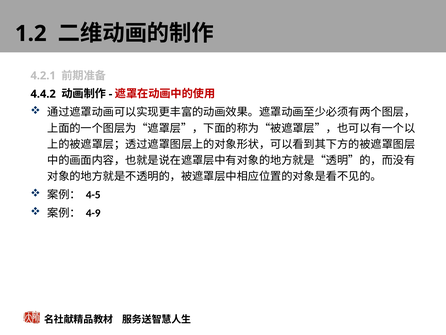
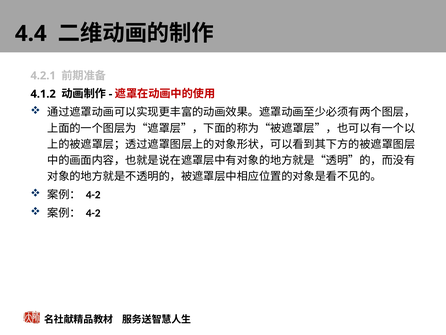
1.2: 1.2 -> 4.4
4.4.2: 4.4.2 -> 4.1.2
4-5 at (93, 195): 4-5 -> 4-2
4-9 at (93, 213): 4-9 -> 4-2
